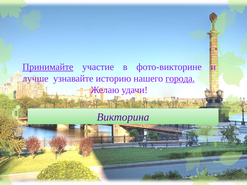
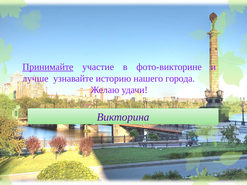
города underline: present -> none
